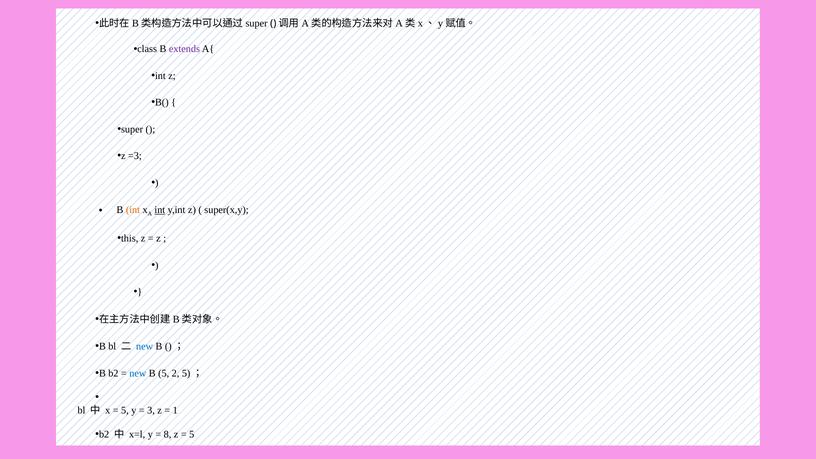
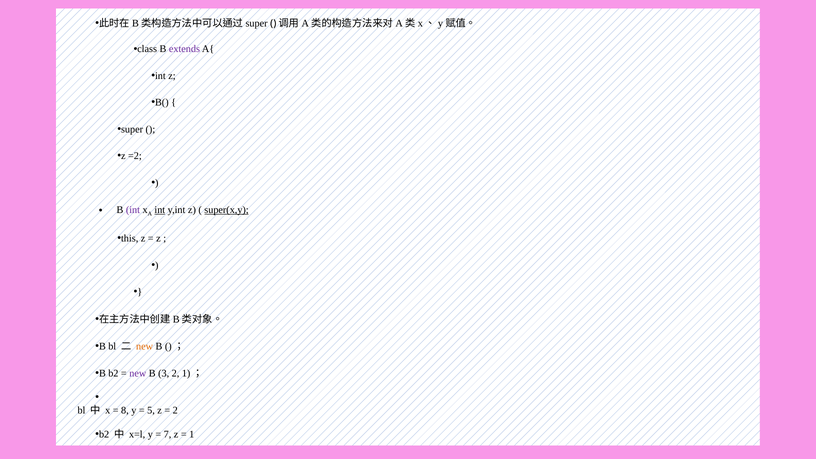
=3: =3 -> =2
int at (133, 210) colour: orange -> purple
super(x,y underline: none -> present
new at (145, 346) colour: blue -> orange
new at (138, 373) colour: blue -> purple
B 5: 5 -> 3
2 5: 5 -> 1
5 at (125, 410): 5 -> 8
3: 3 -> 5
1 at (175, 410): 1 -> 2
8: 8 -> 7
5 at (192, 434): 5 -> 1
